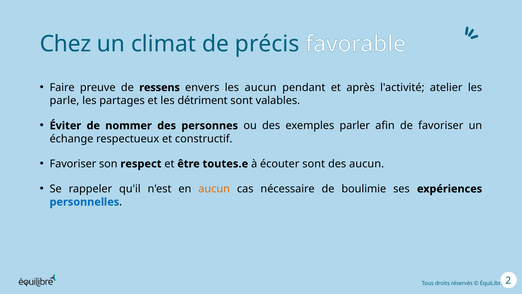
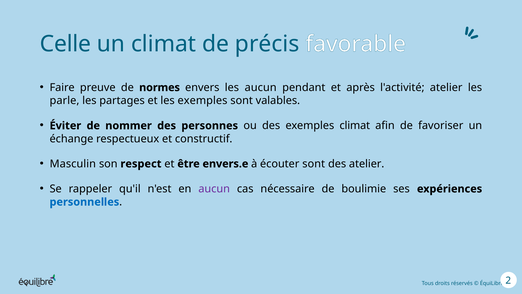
Chez: Chez -> Celle
ressens: ressens -> normes
les détriment: détriment -> exemples
exemples parler: parler -> climat
Favoriser at (73, 164): Favoriser -> Masculin
toutes.e: toutes.e -> envers.e
des aucun: aucun -> atelier
aucun at (214, 189) colour: orange -> purple
